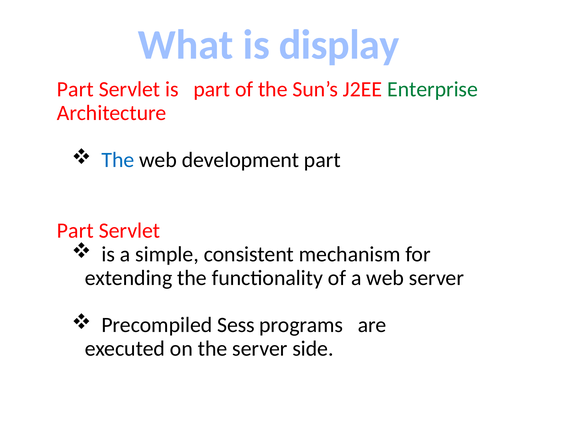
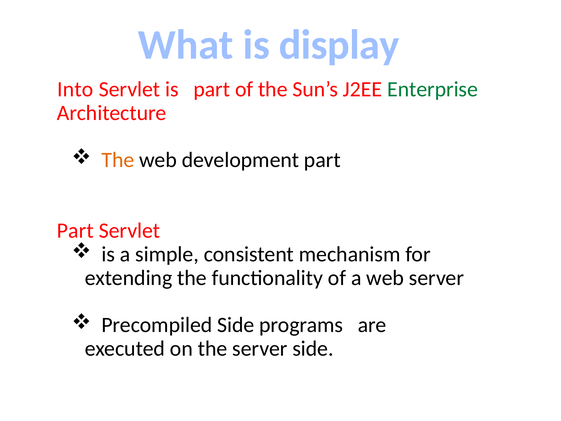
Part at (75, 89): Part -> Into
The at (118, 160) colour: blue -> orange
Precompiled Sess: Sess -> Side
